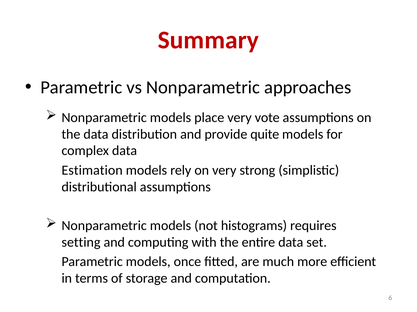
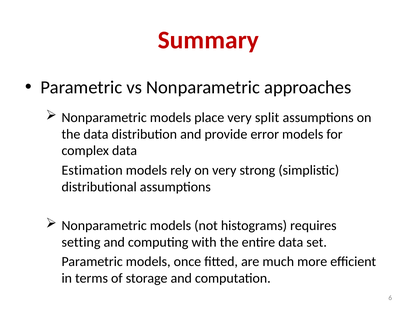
vote: vote -> split
quite: quite -> error
